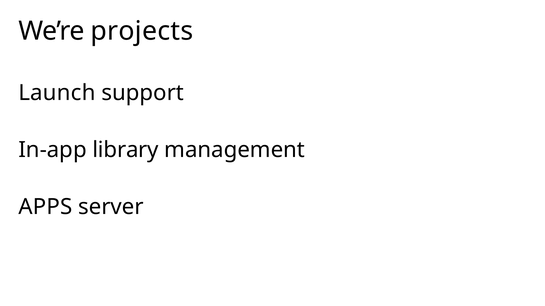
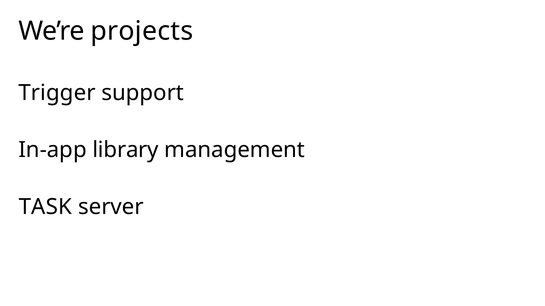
Launch: Launch -> Trigger
APPS: APPS -> TASK
